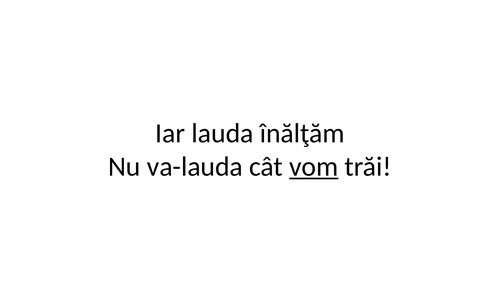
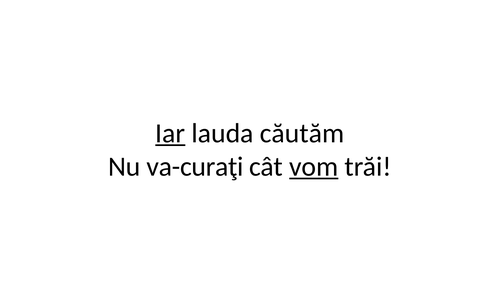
Iar underline: none -> present
înălţăm: înălţăm -> căutăm
va-lauda: va-lauda -> va-curaţi
